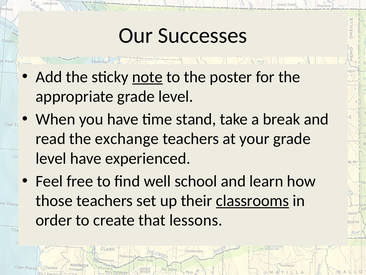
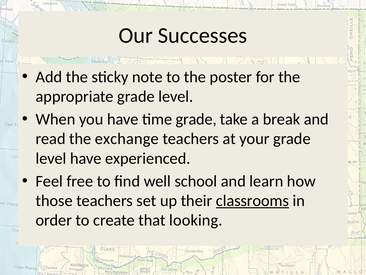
note underline: present -> none
time stand: stand -> grade
lessons: lessons -> looking
